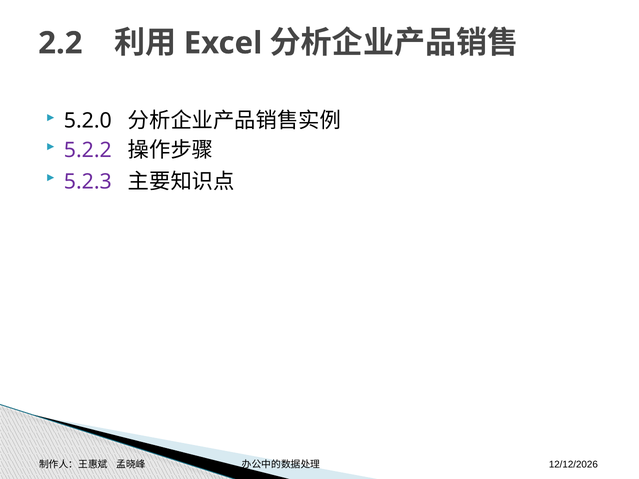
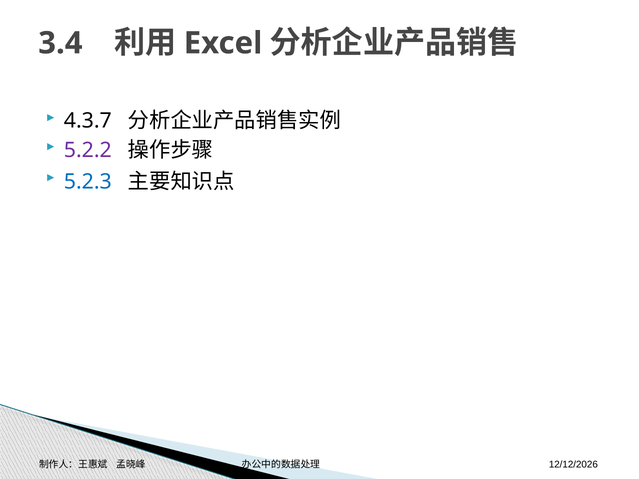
2.2: 2.2 -> 3.4
5.2.0: 5.2.0 -> 4.3.7
5.2.3 colour: purple -> blue
